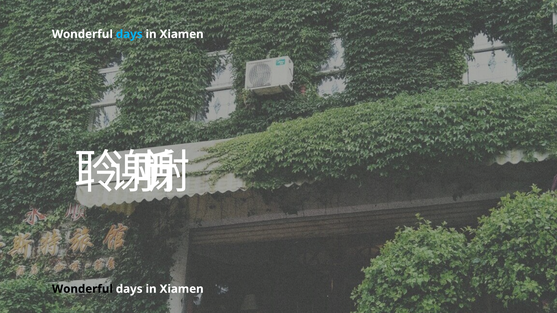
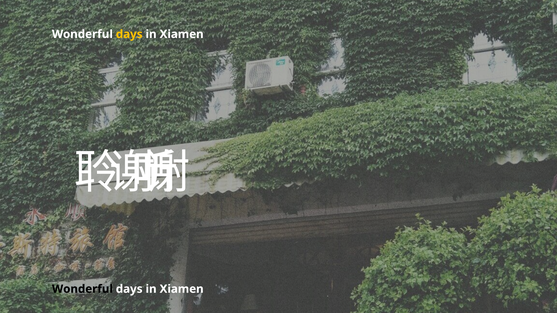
days at (129, 34) colour: light blue -> yellow
